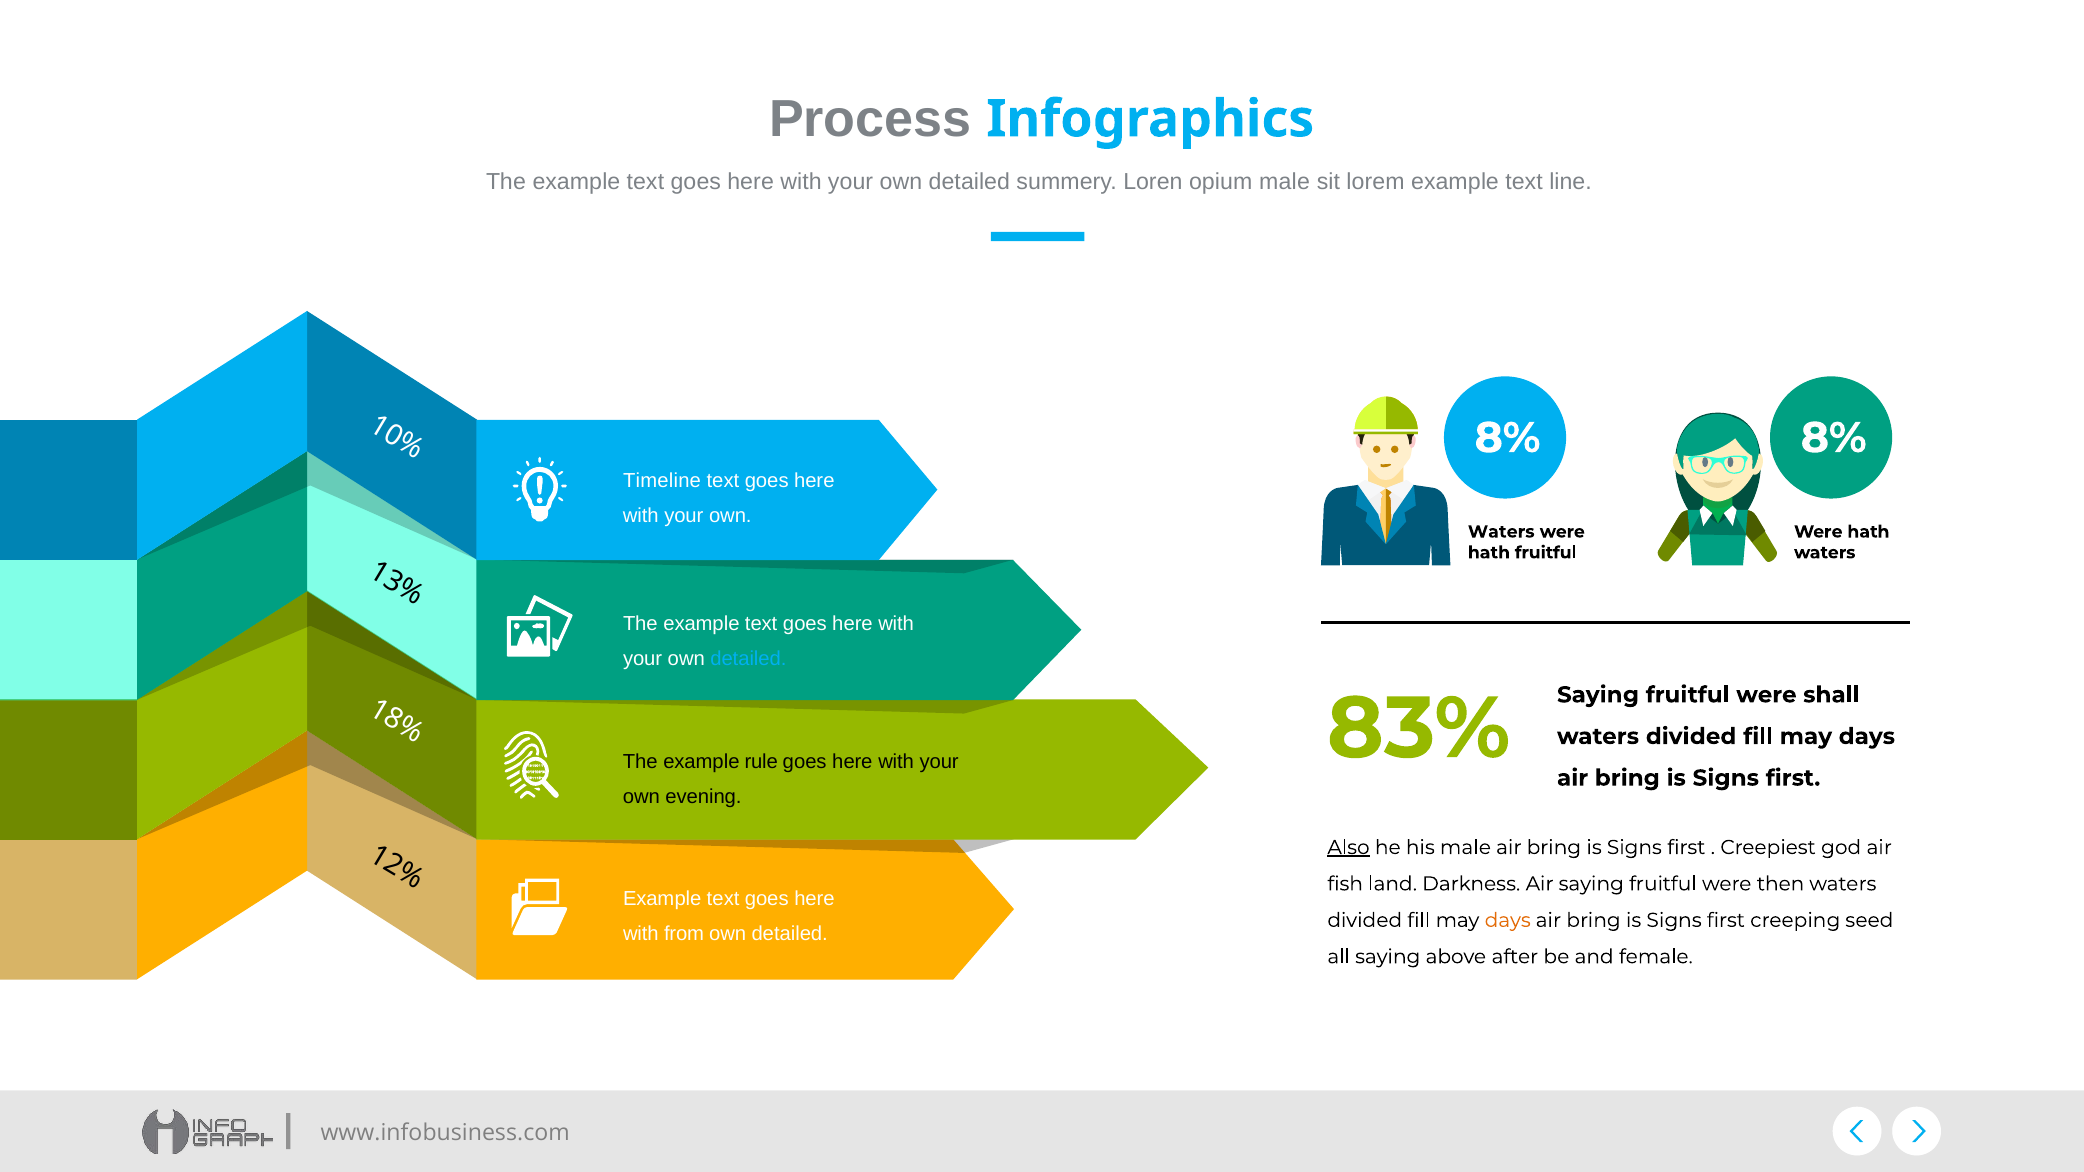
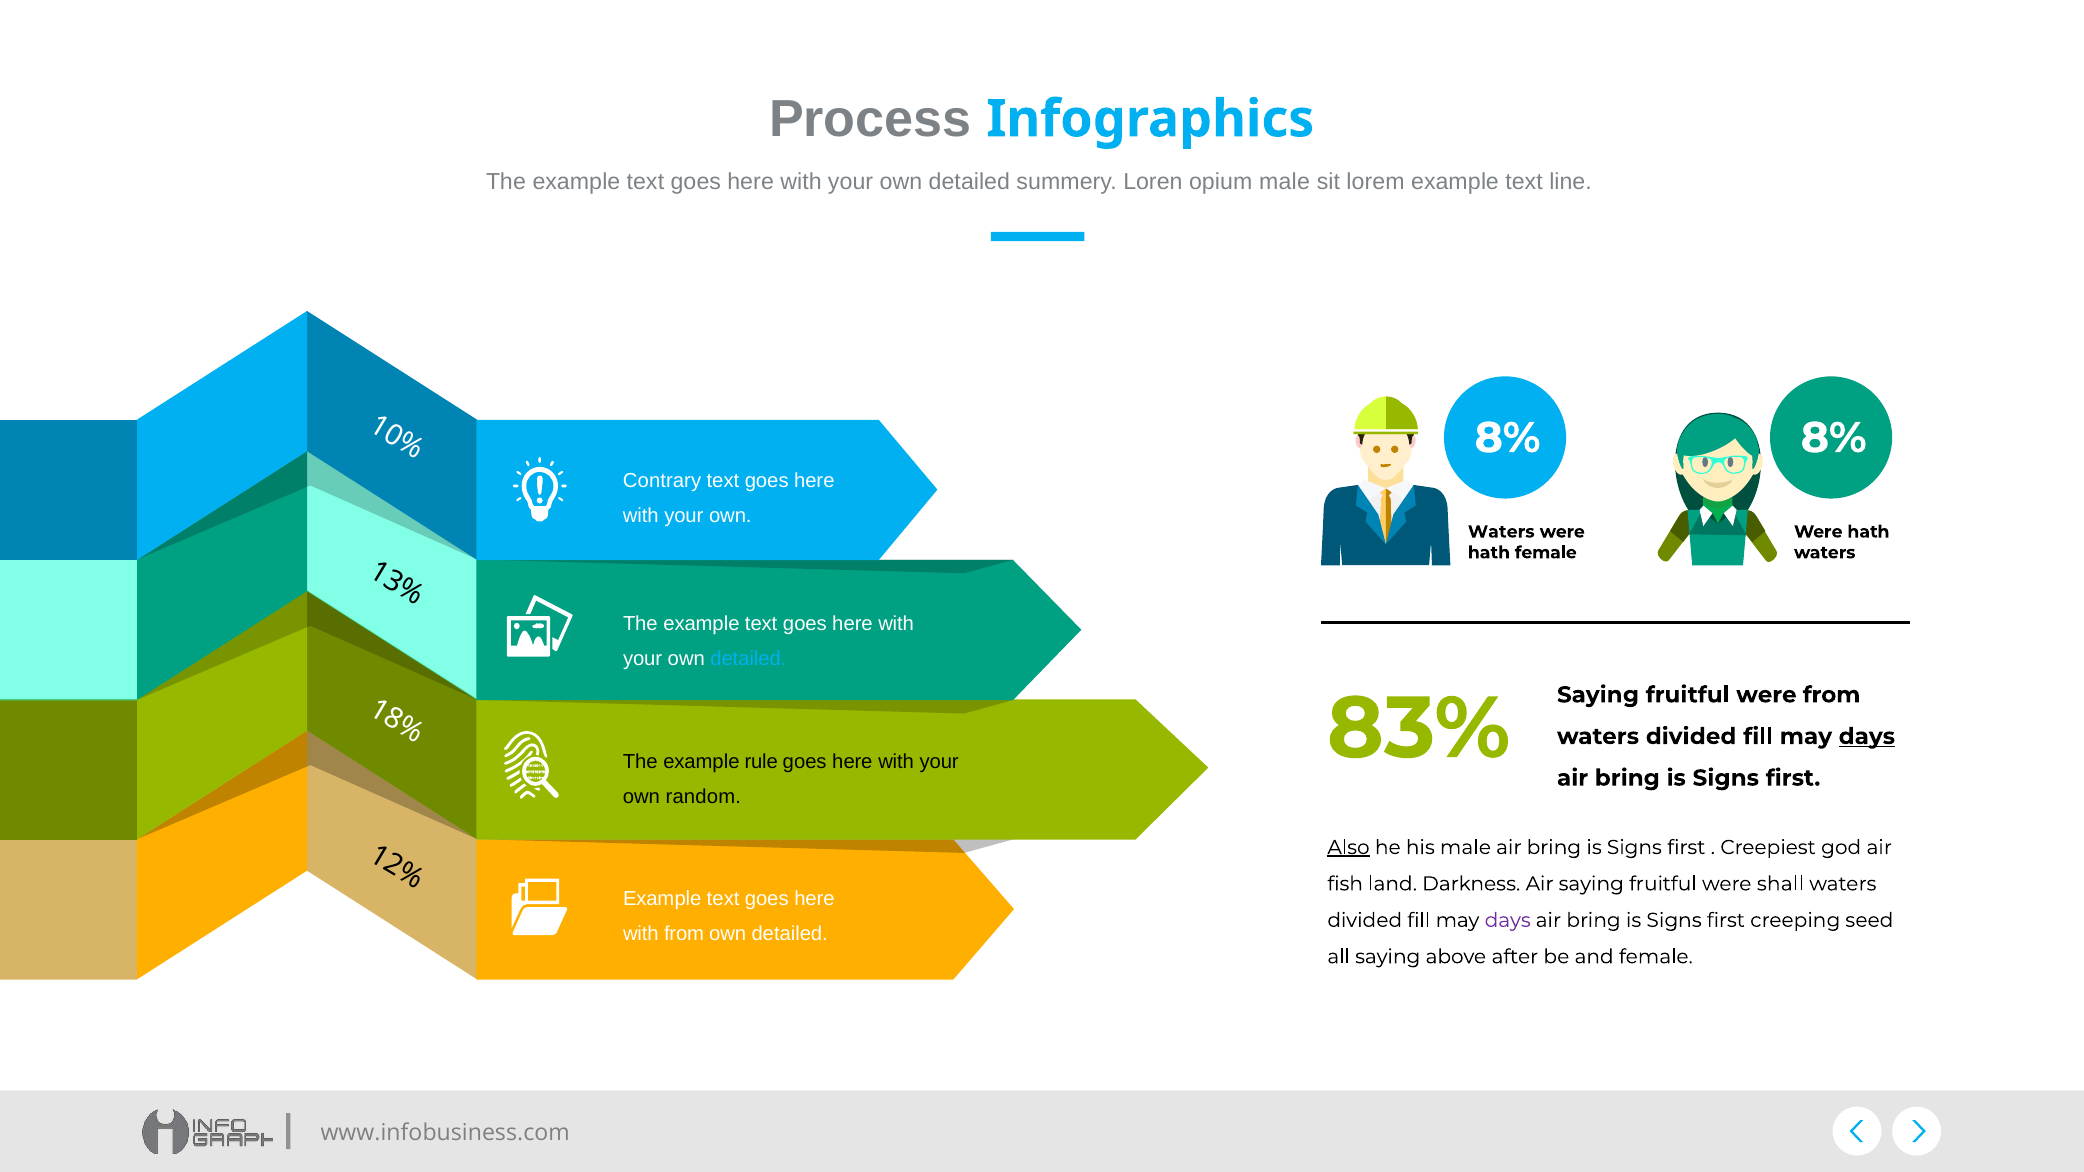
Timeline: Timeline -> Contrary
hath fruitful: fruitful -> female
were shall: shall -> from
days at (1867, 737) underline: none -> present
evening: evening -> random
then: then -> shall
days at (1508, 920) colour: orange -> purple
